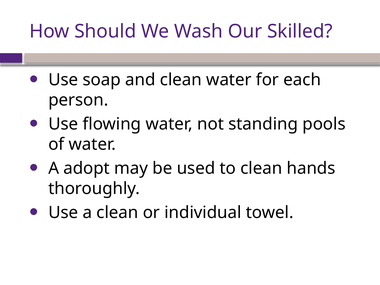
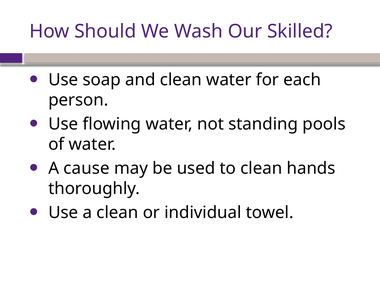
adopt: adopt -> cause
